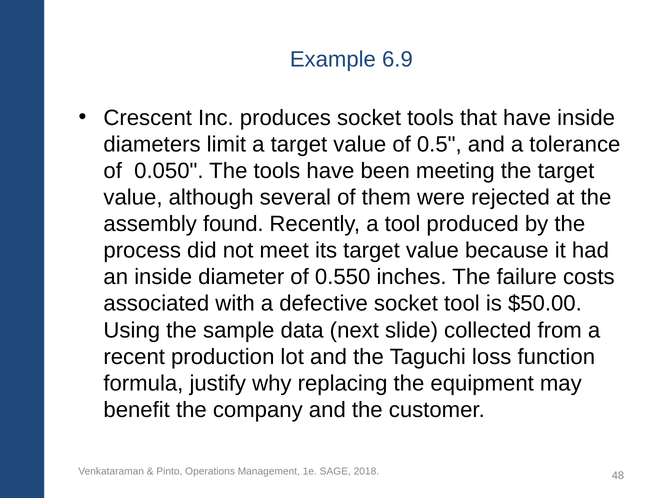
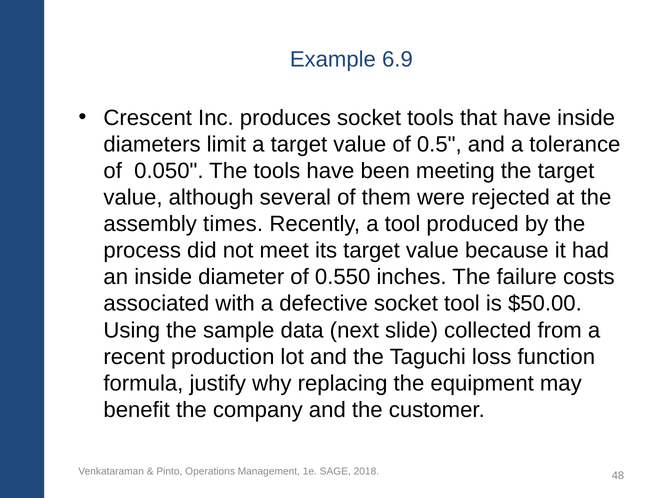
found: found -> times
